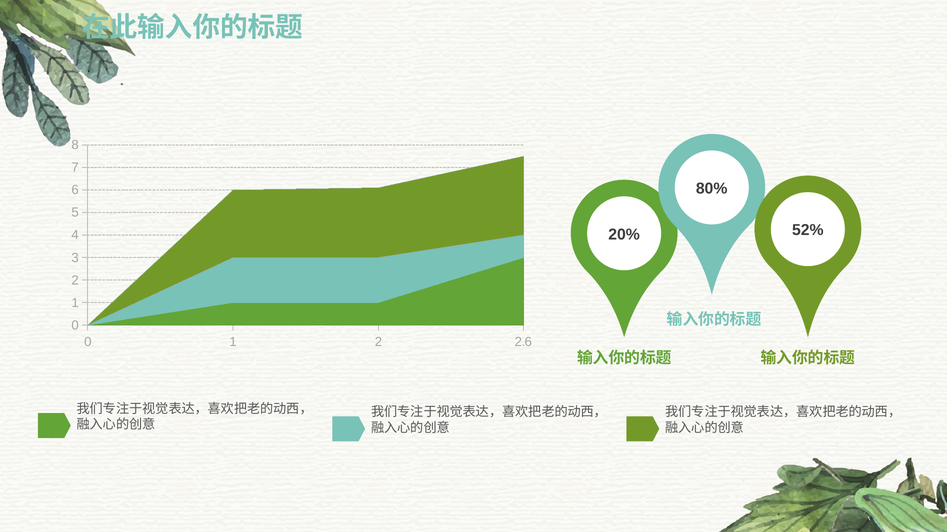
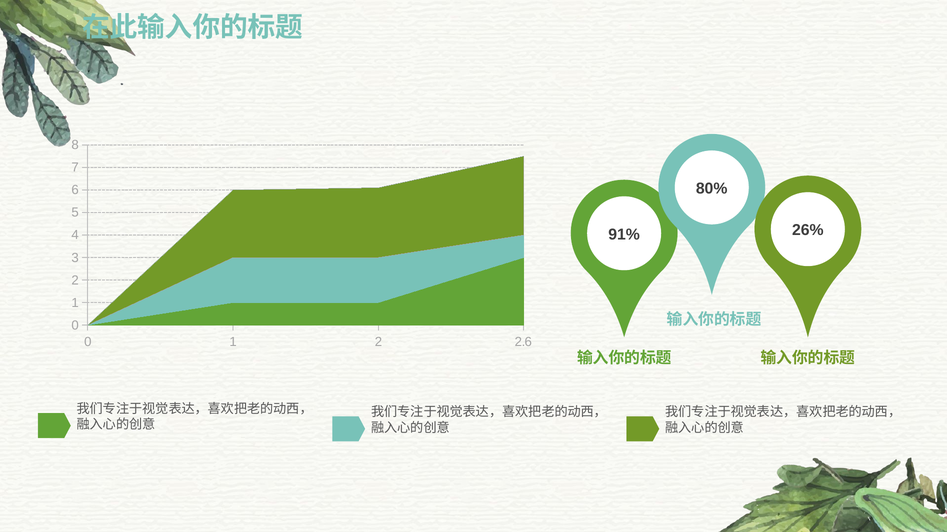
52%: 52% -> 26%
20%: 20% -> 91%
